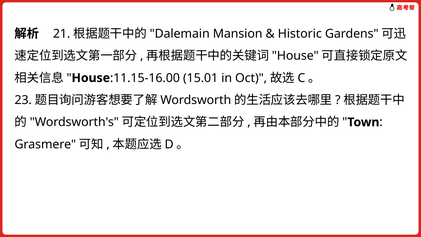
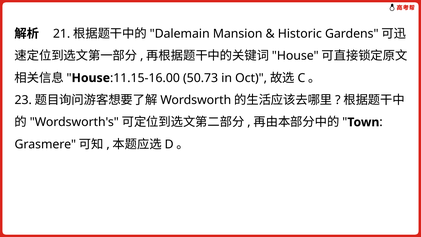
15.01: 15.01 -> 50.73
